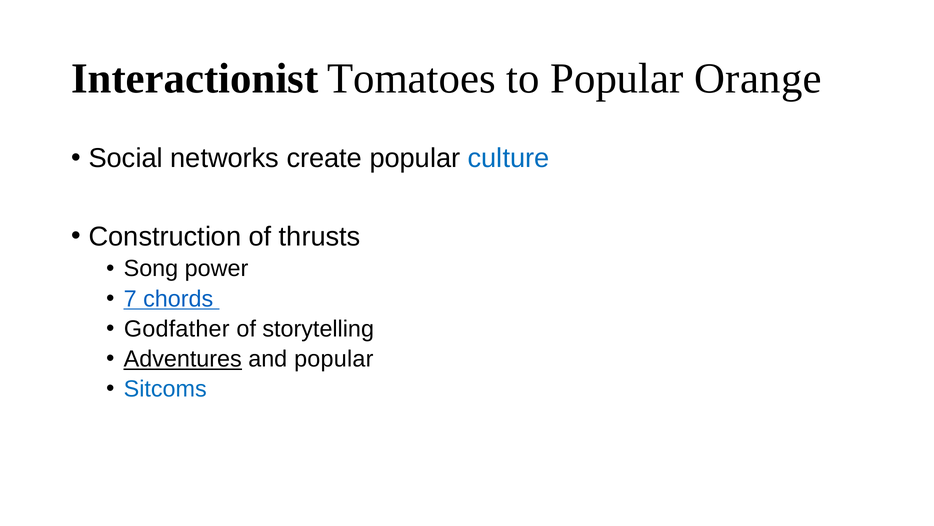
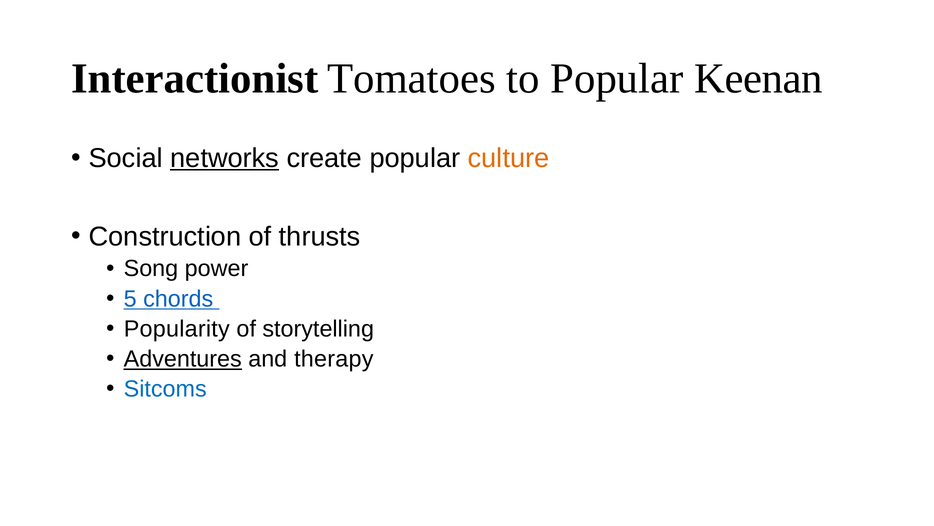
Orange: Orange -> Keenan
networks underline: none -> present
culture colour: blue -> orange
7: 7 -> 5
Godfather: Godfather -> Popularity
and popular: popular -> therapy
